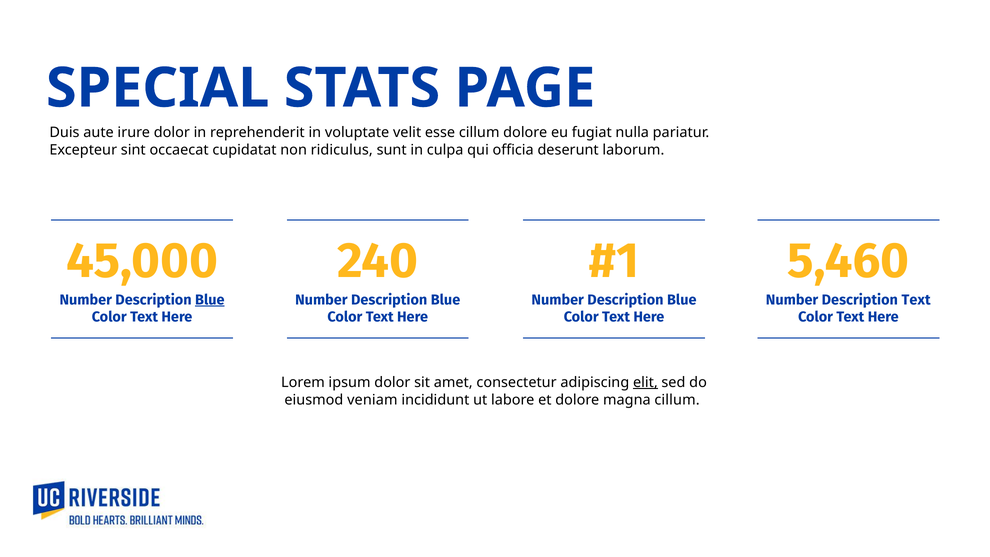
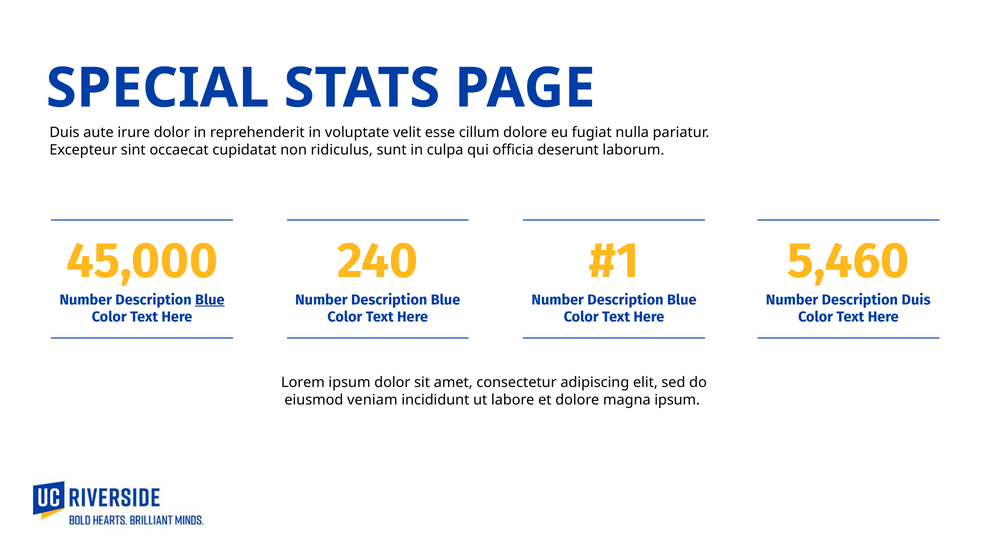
Description Text: Text -> Duis
elit underline: present -> none
magna cillum: cillum -> ipsum
